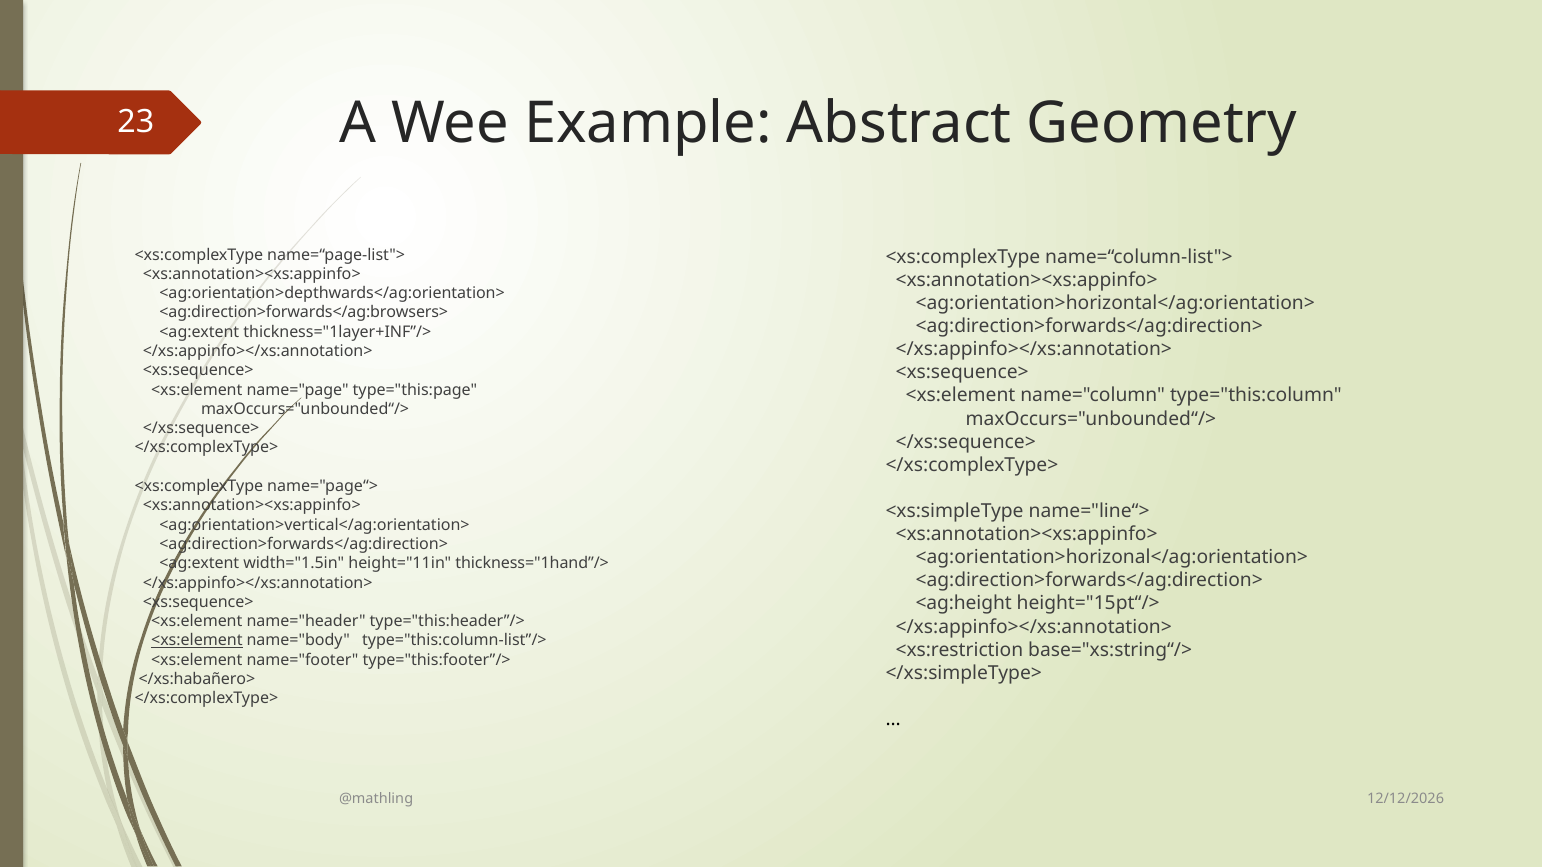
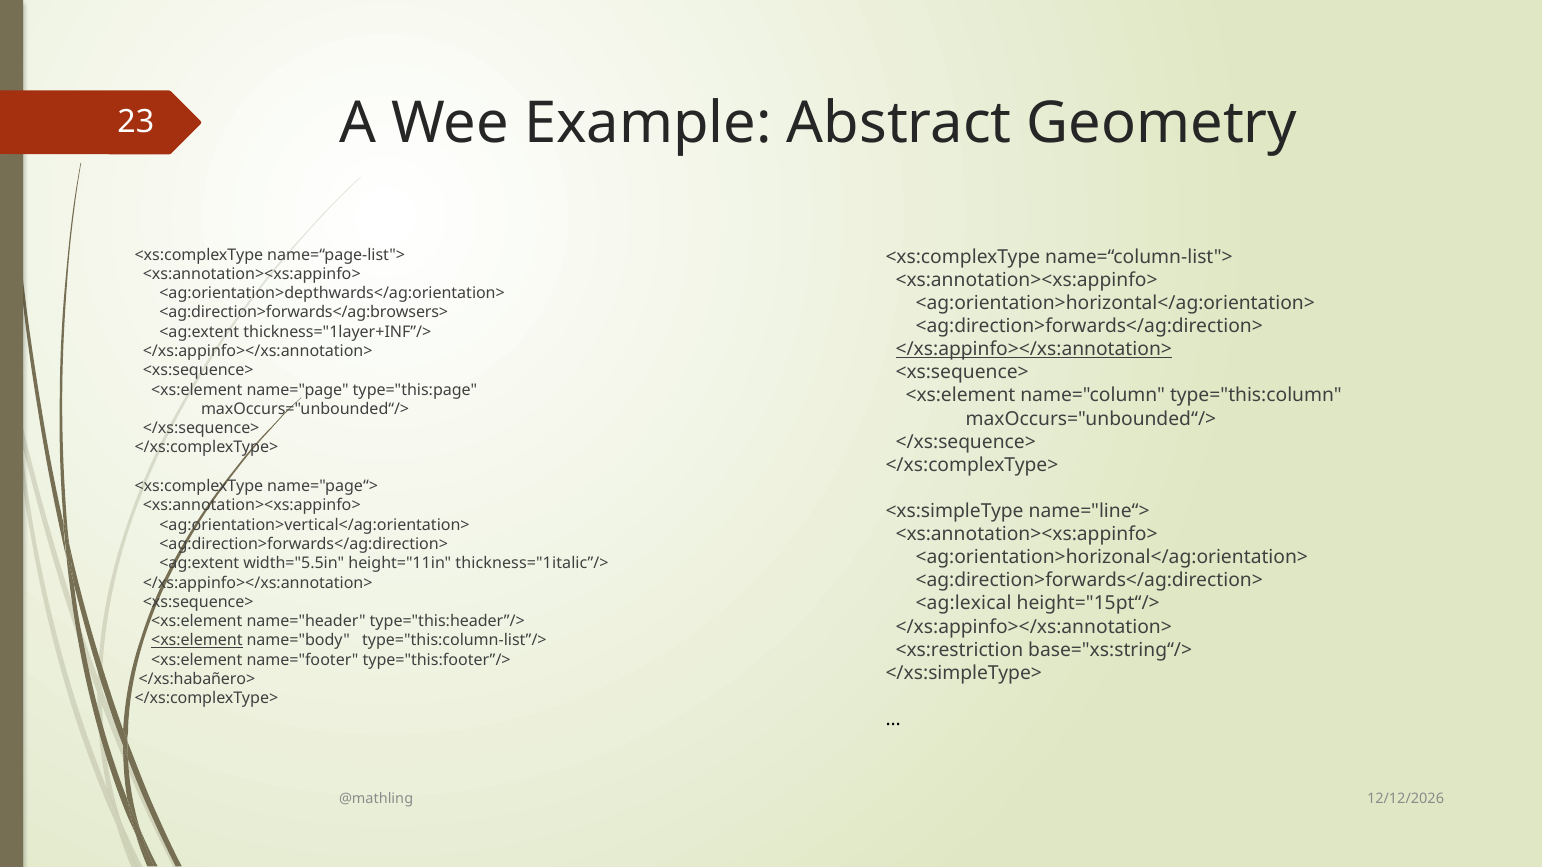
</xs:appinfo></xs:annotation> at (1034, 349) underline: none -> present
width="1.5in: width="1.5in -> width="5.5in
thickness="1hand”/>: thickness="1hand”/> -> thickness="1italic”/>
<ag:height: <ag:height -> <ag:lexical
